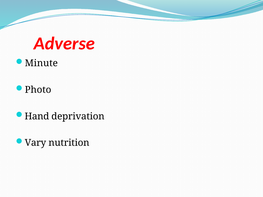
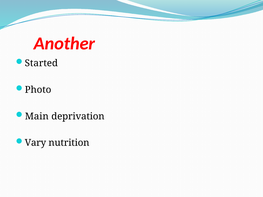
Adverse: Adverse -> Another
Minute: Minute -> Started
Hand: Hand -> Main
